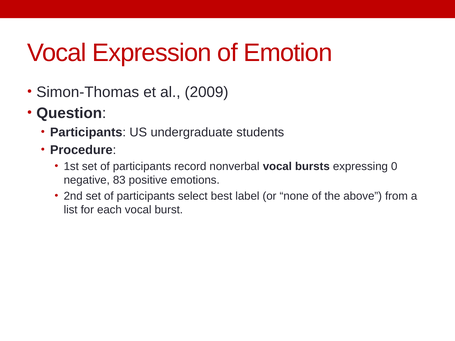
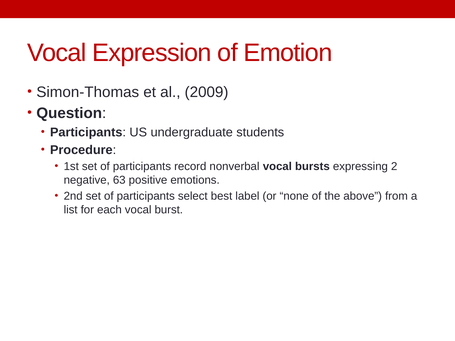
0: 0 -> 2
83: 83 -> 63
